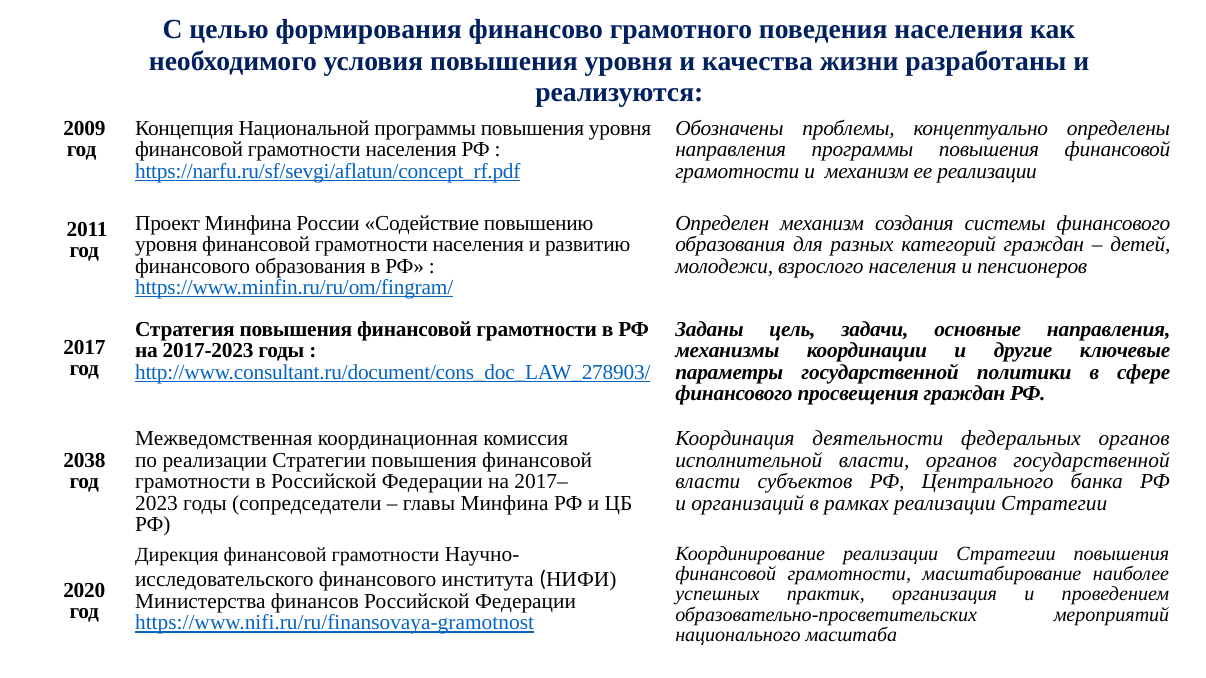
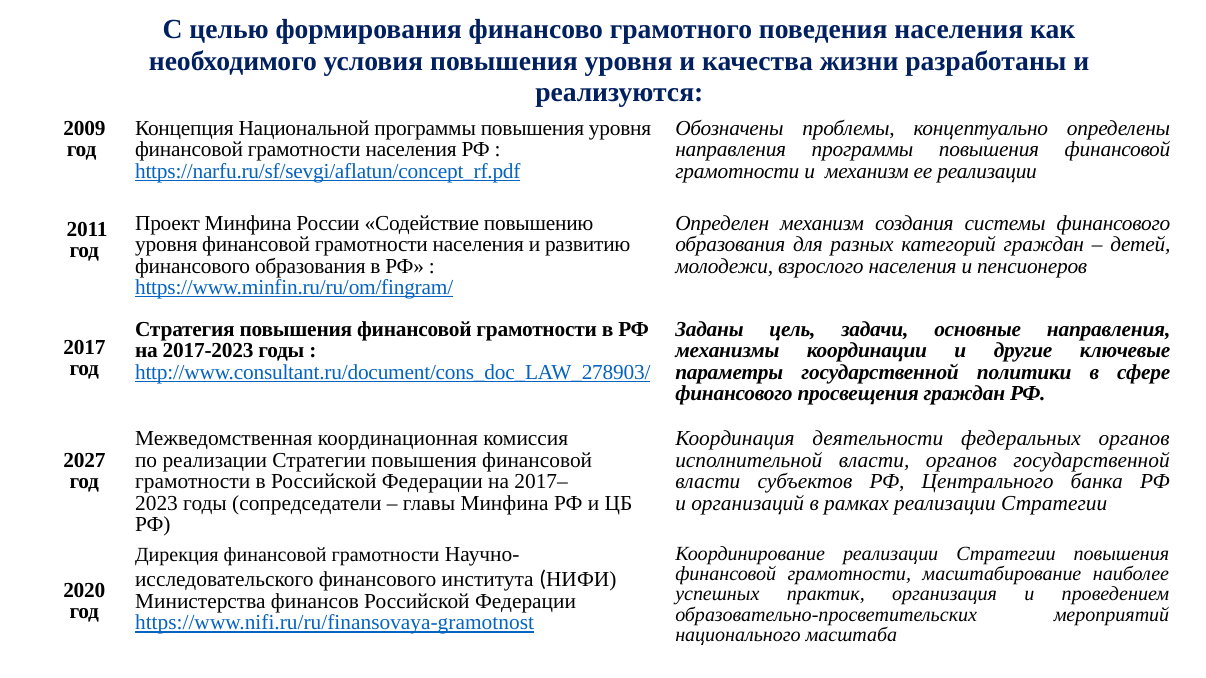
2038: 2038 -> 2027
